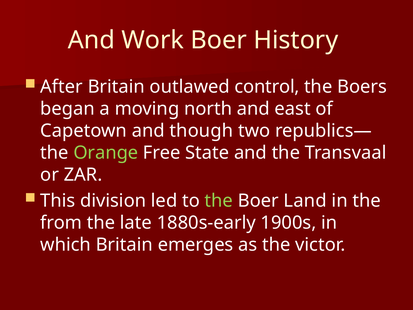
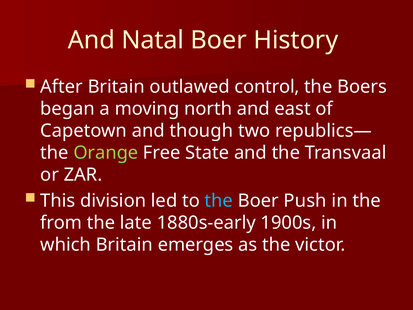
Work: Work -> Natal
the at (219, 200) colour: light green -> light blue
Land: Land -> Push
